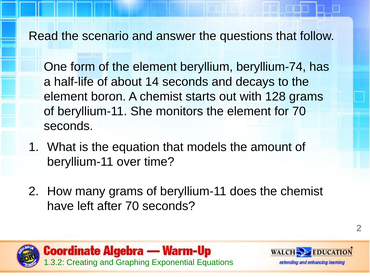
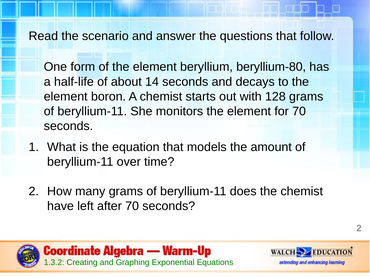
beryllium-74: beryllium-74 -> beryllium-80
